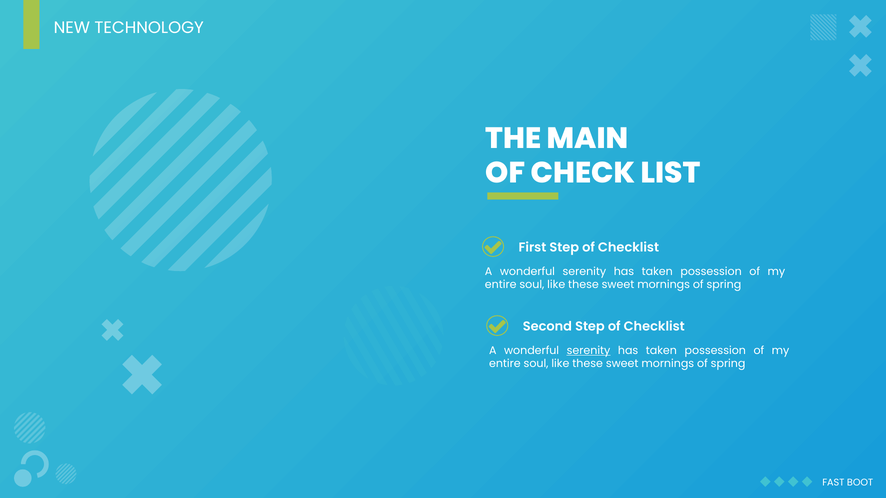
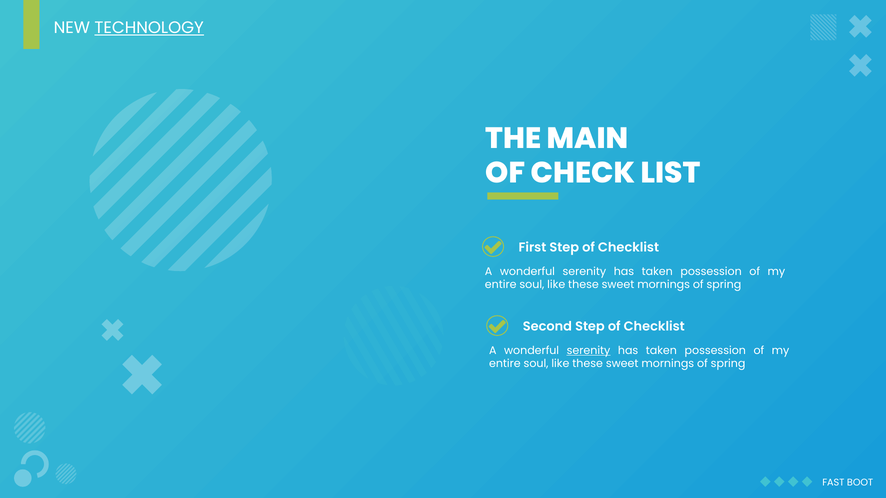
TECHNOLOGY underline: none -> present
